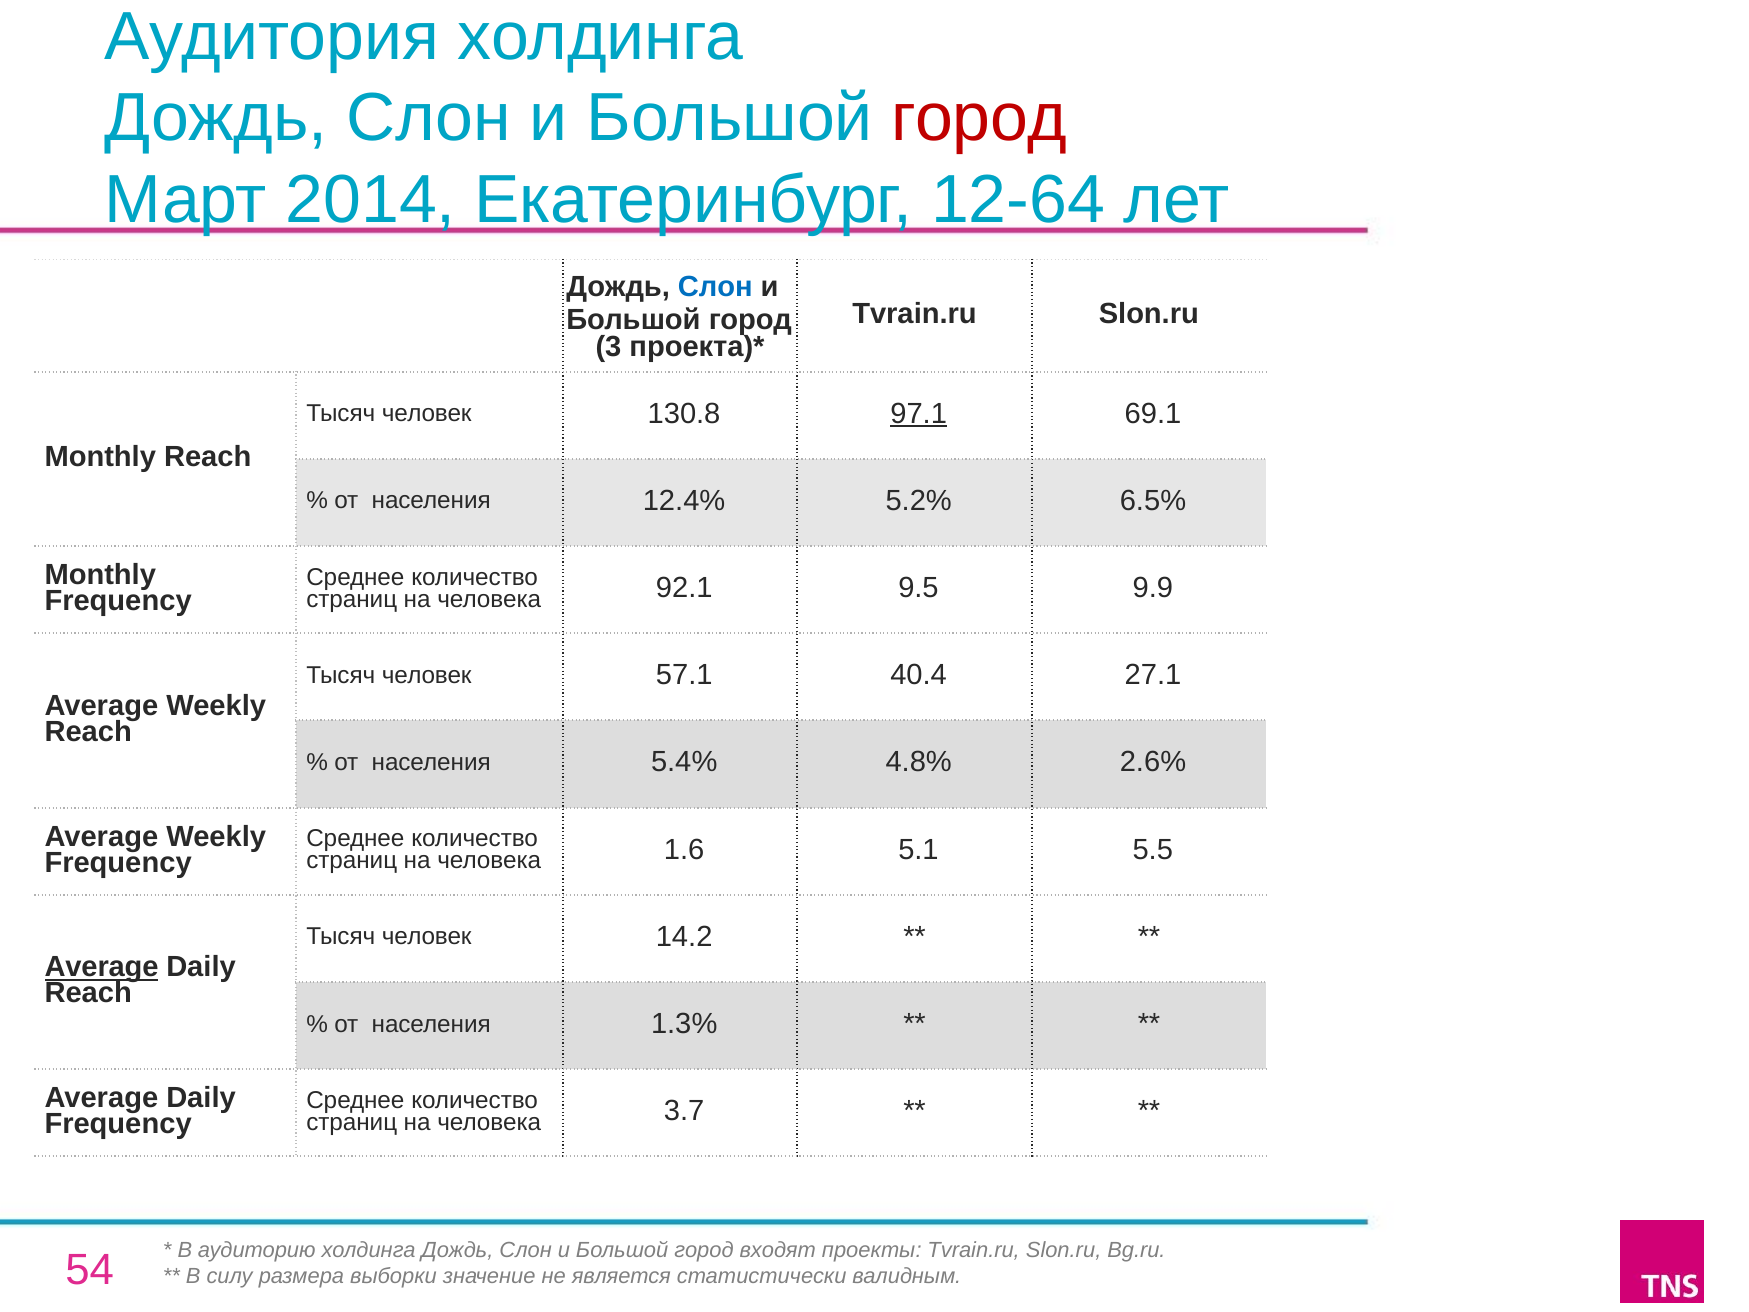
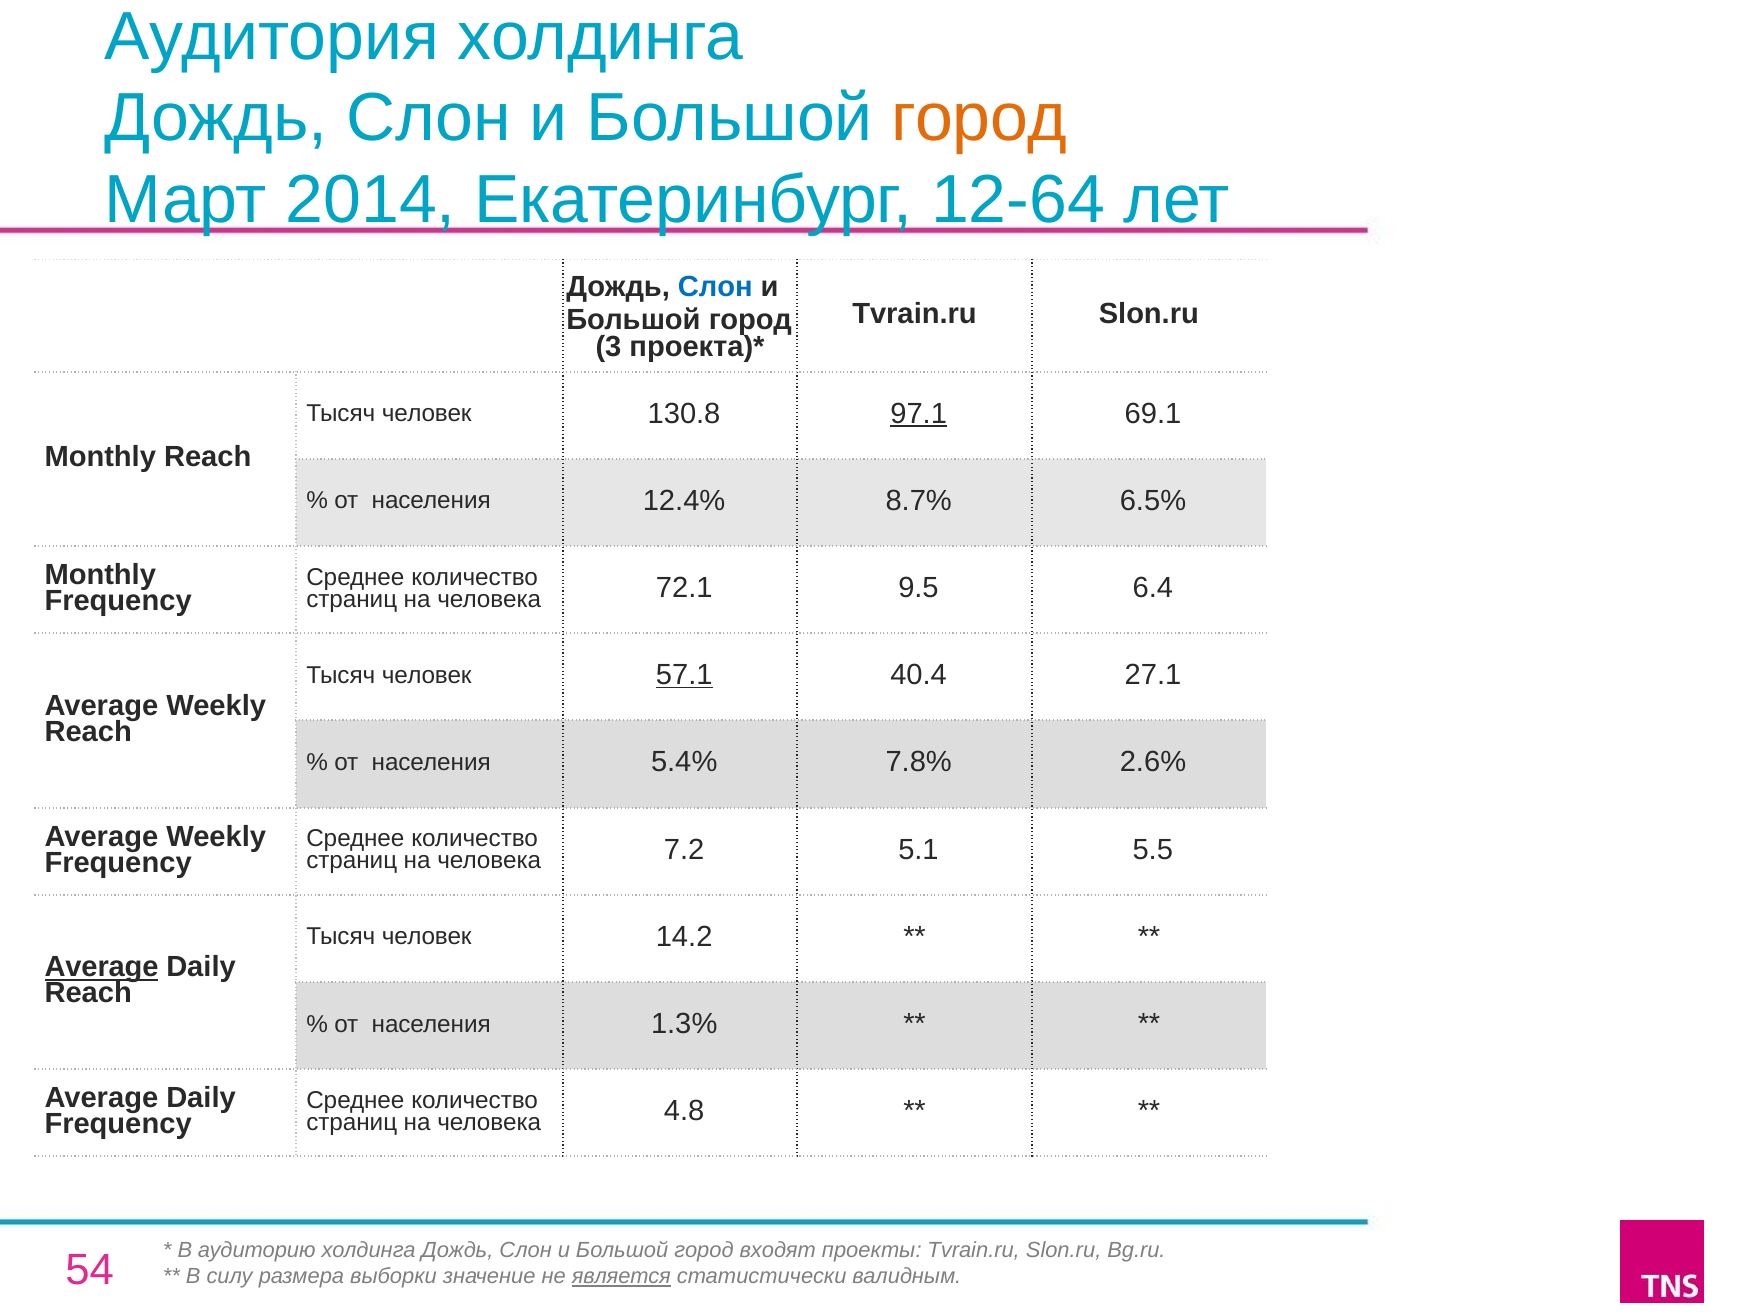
город at (979, 118) colour: red -> orange
5.2%: 5.2% -> 8.7%
92.1: 92.1 -> 72.1
9.9: 9.9 -> 6.4
57.1 underline: none -> present
4.8%: 4.8% -> 7.8%
1.6: 1.6 -> 7.2
3.7: 3.7 -> 4.8
является underline: none -> present
